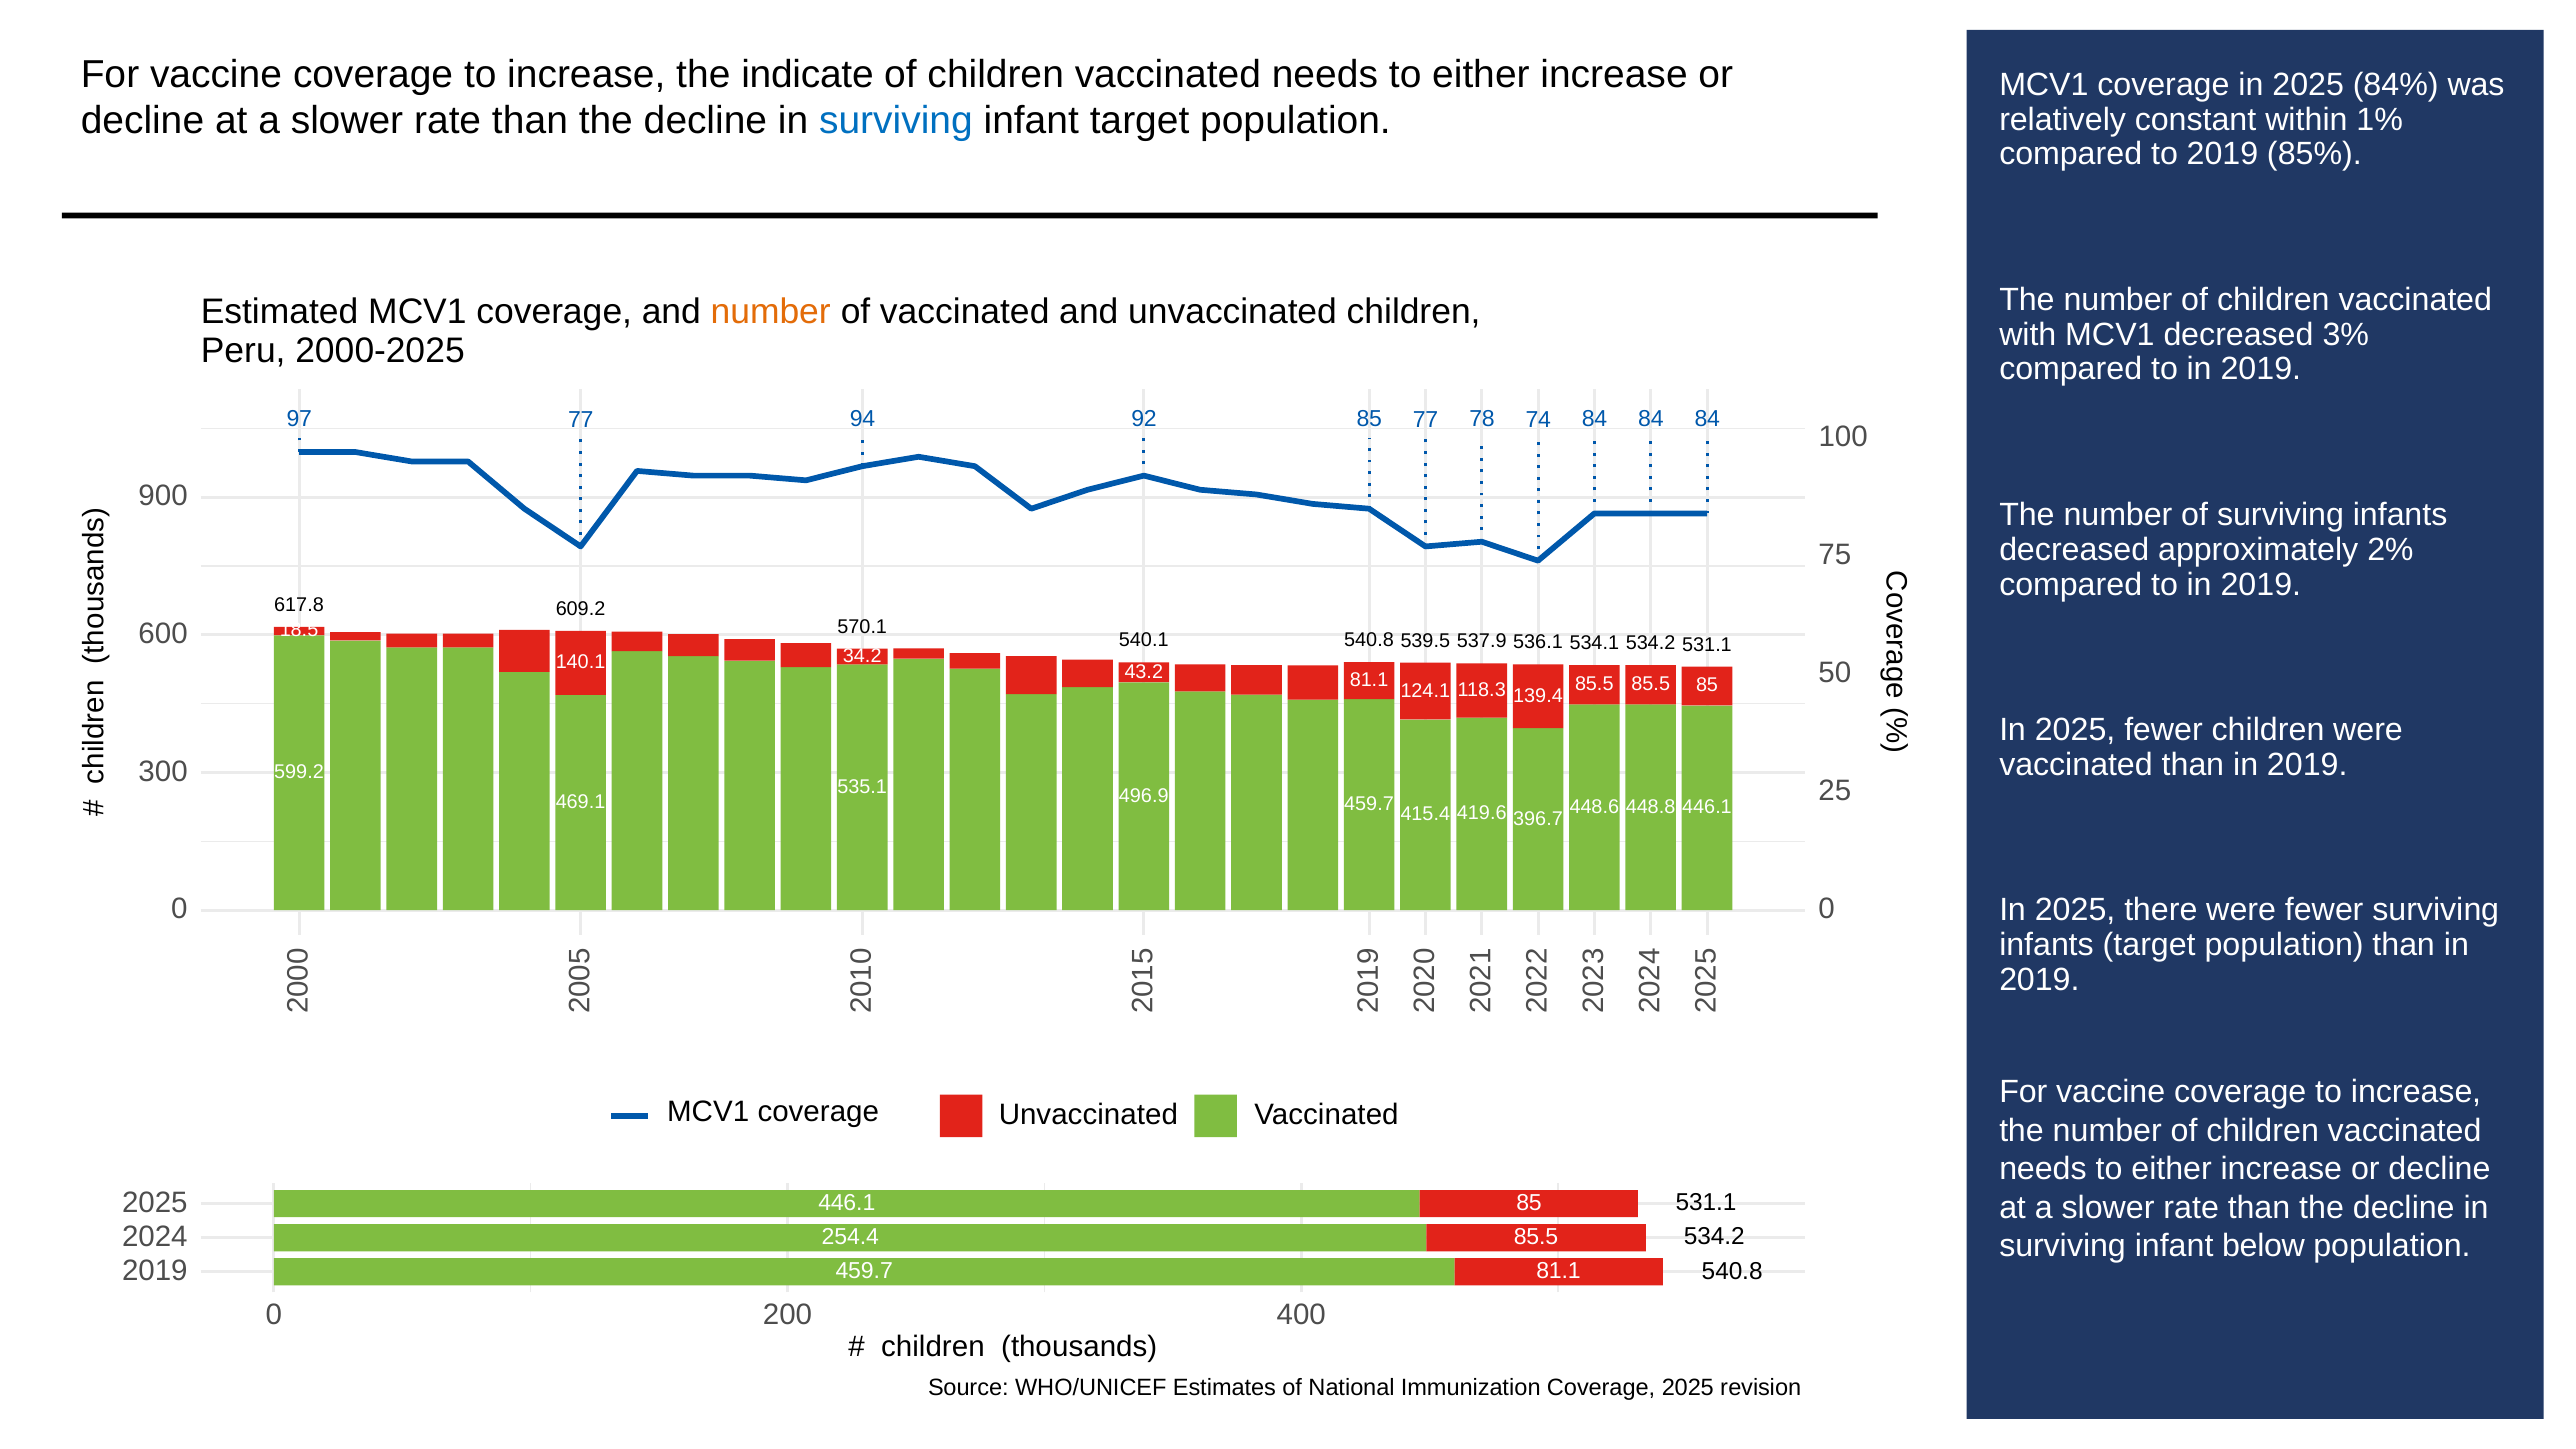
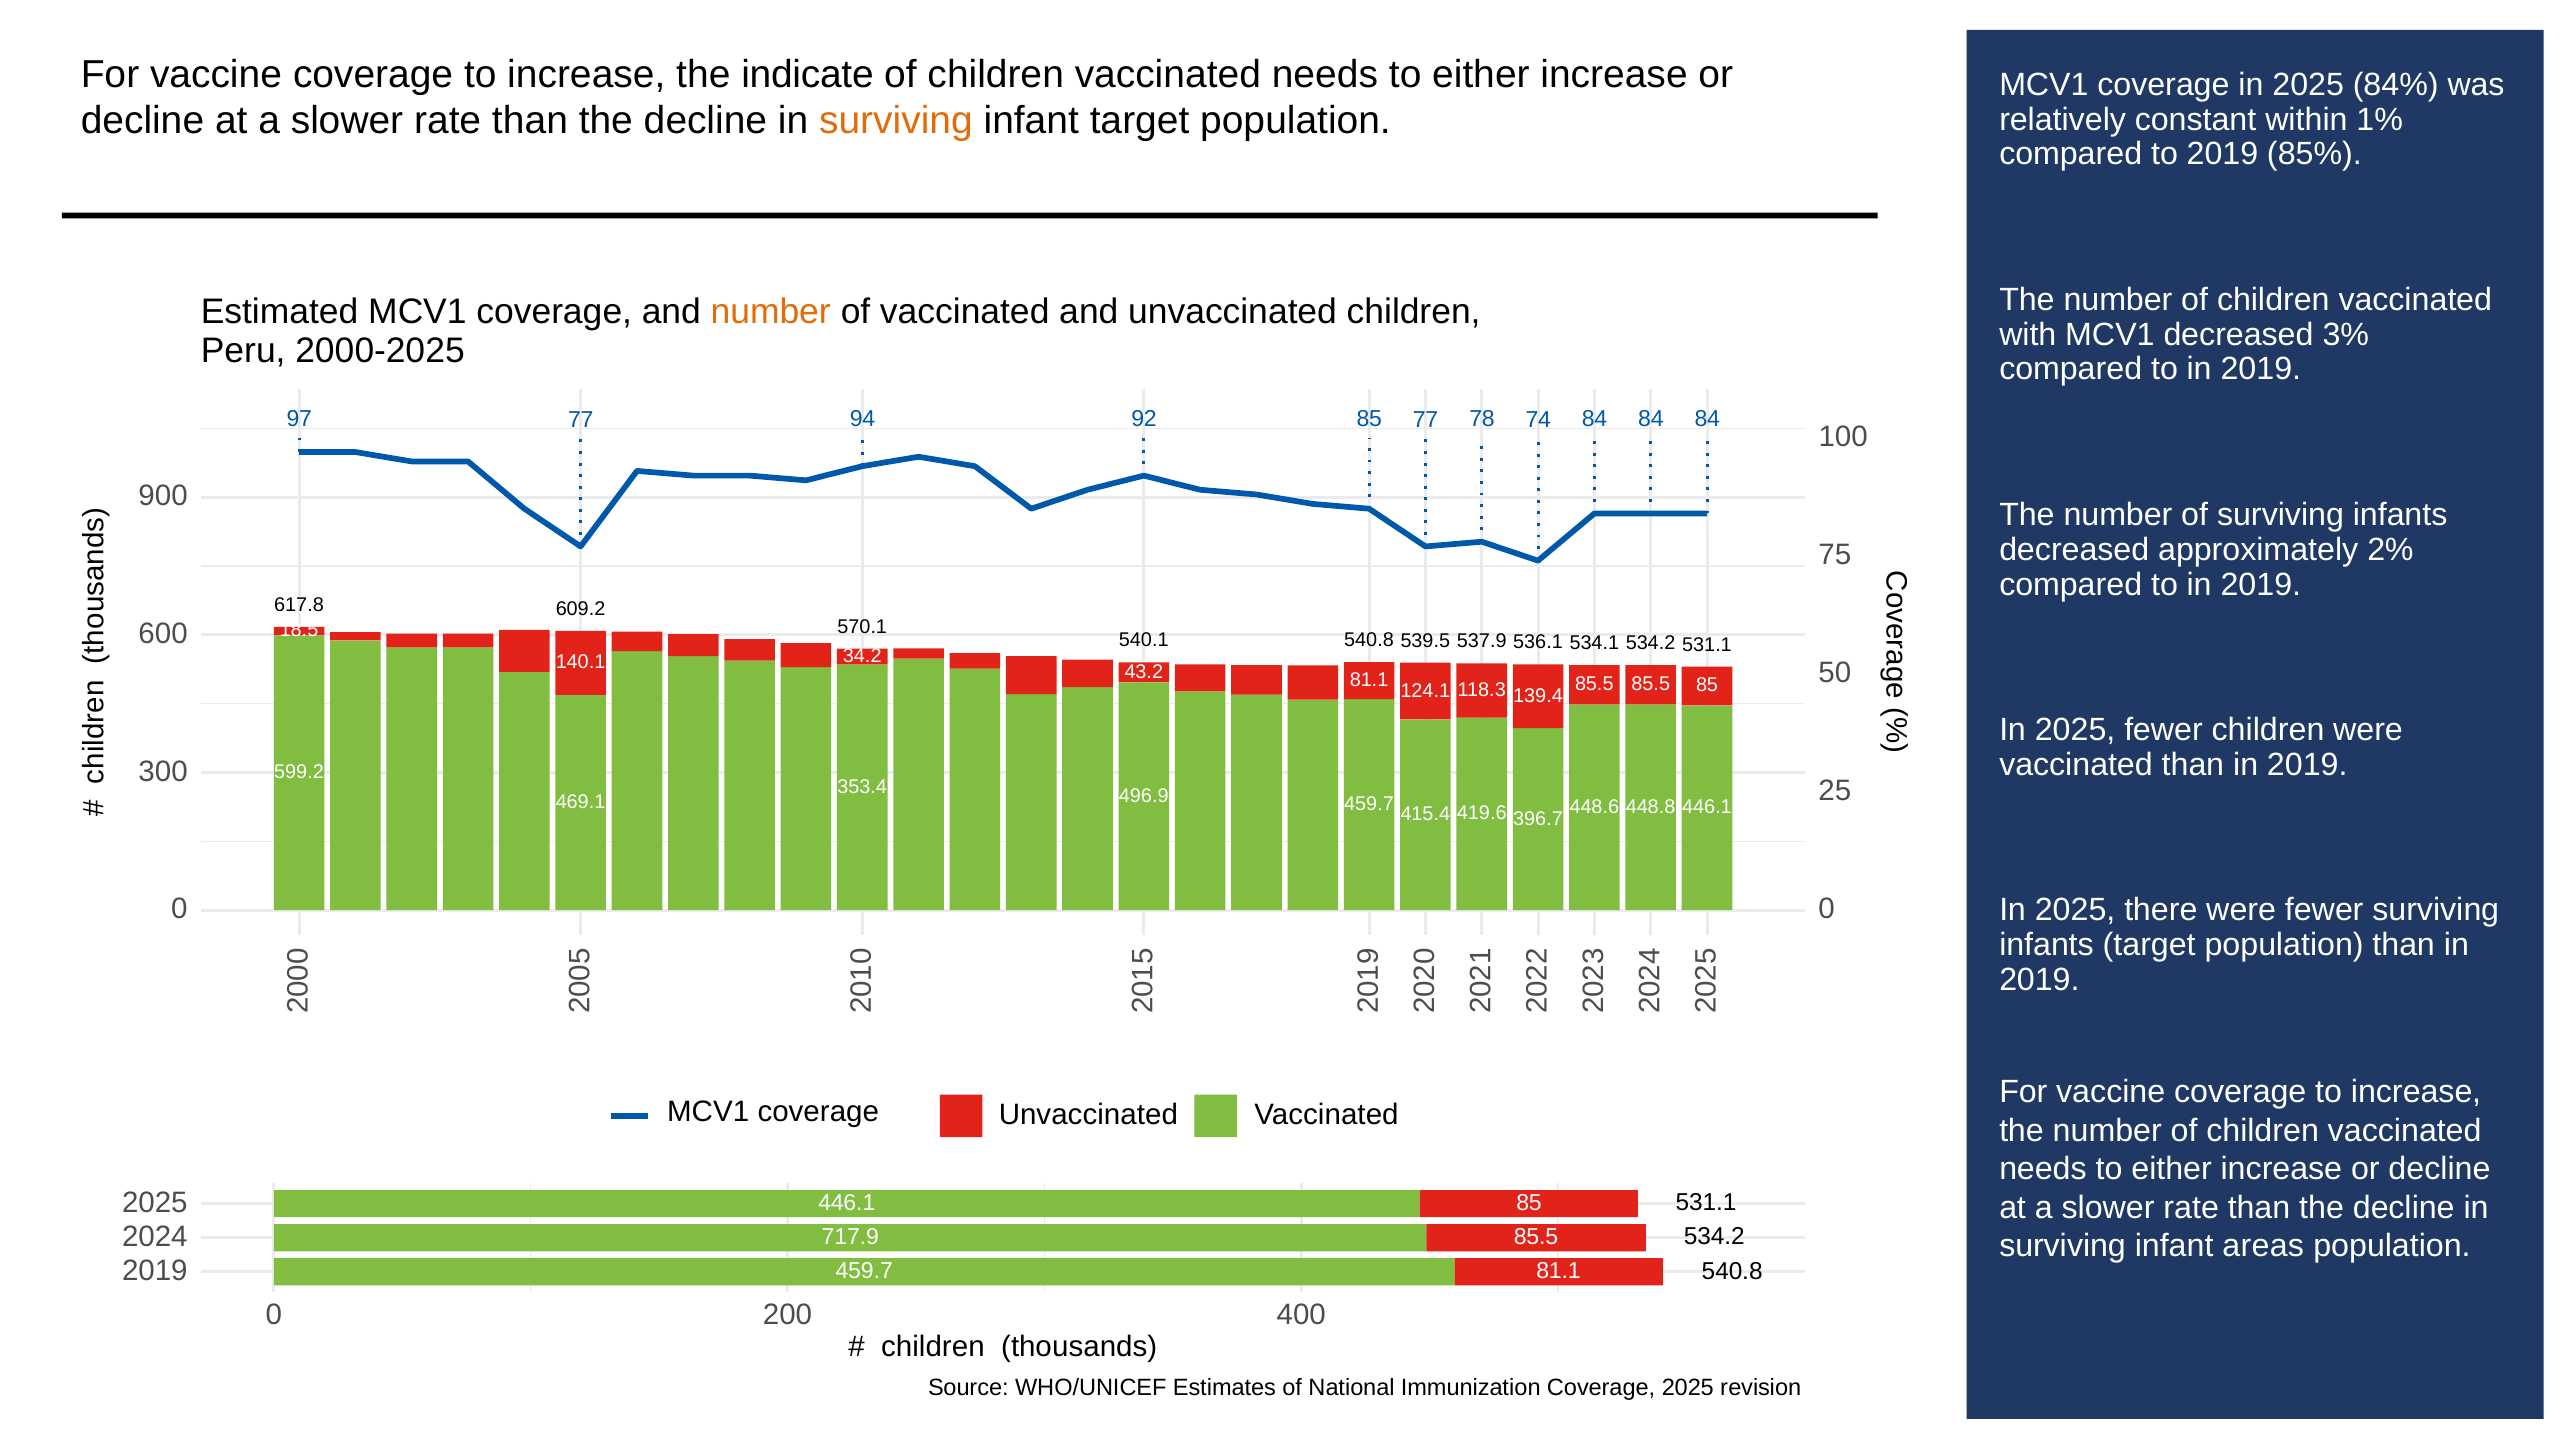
surviving at (896, 121) colour: blue -> orange
535.1: 535.1 -> 353.4
254.4: 254.4 -> 717.9
below: below -> areas
